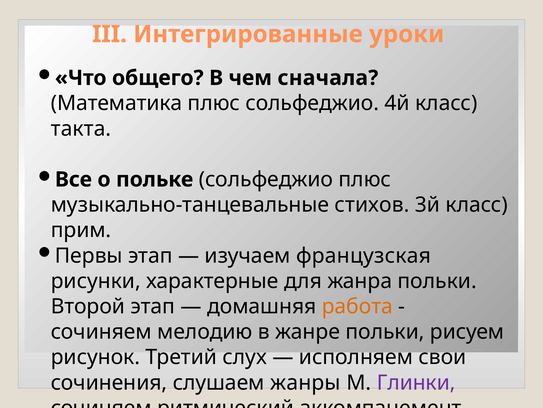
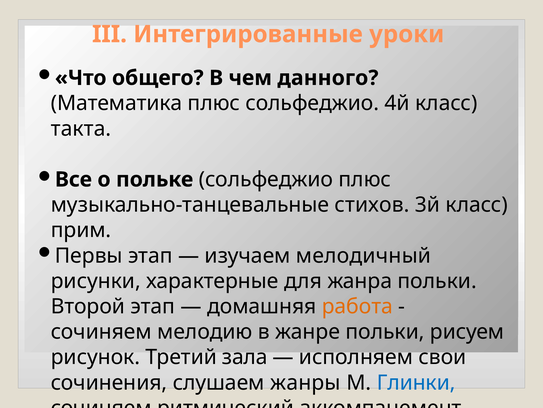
сначала: сначала -> данного
изучаем французская: французская -> мелодичный
слух: слух -> зала
Глинки colour: purple -> blue
